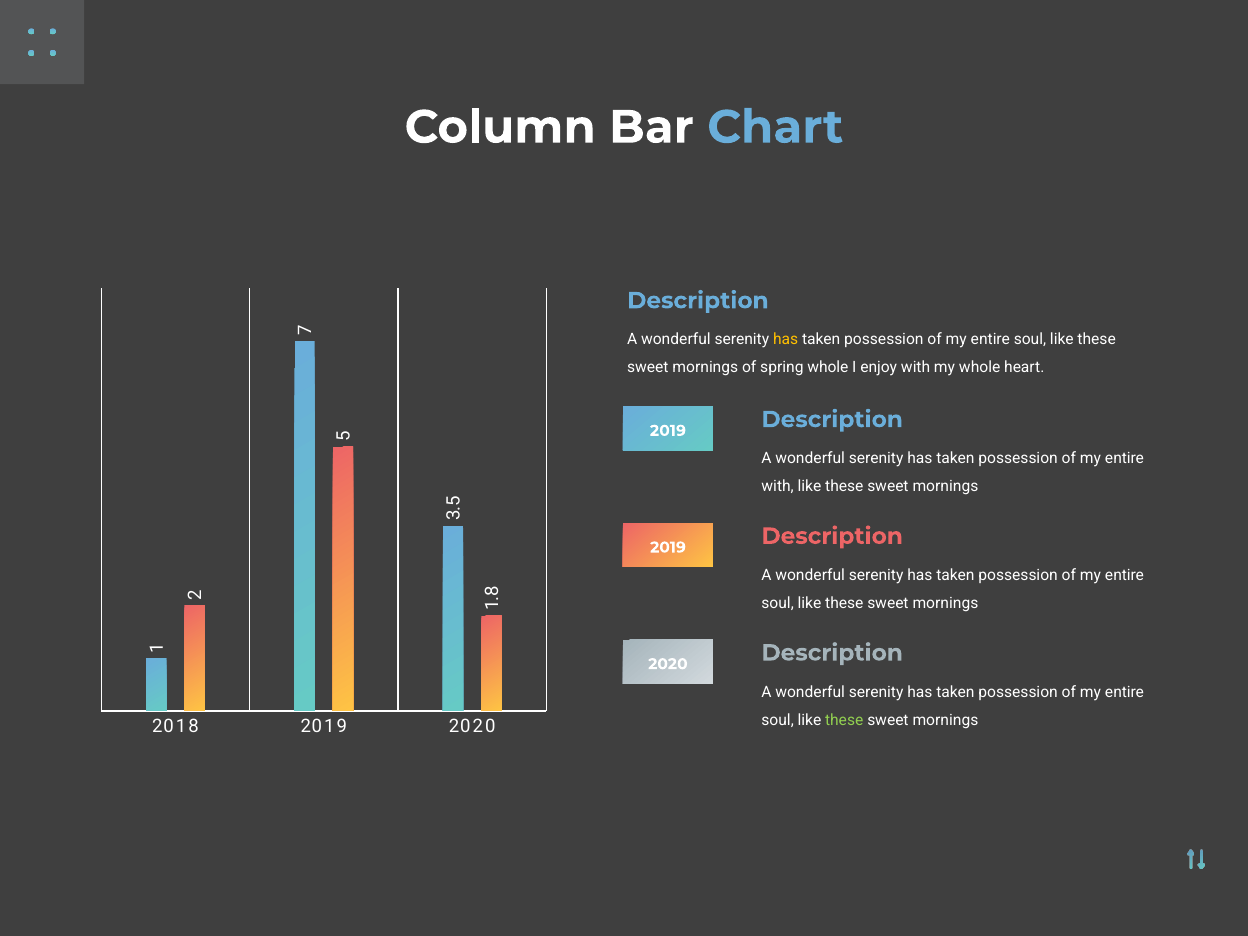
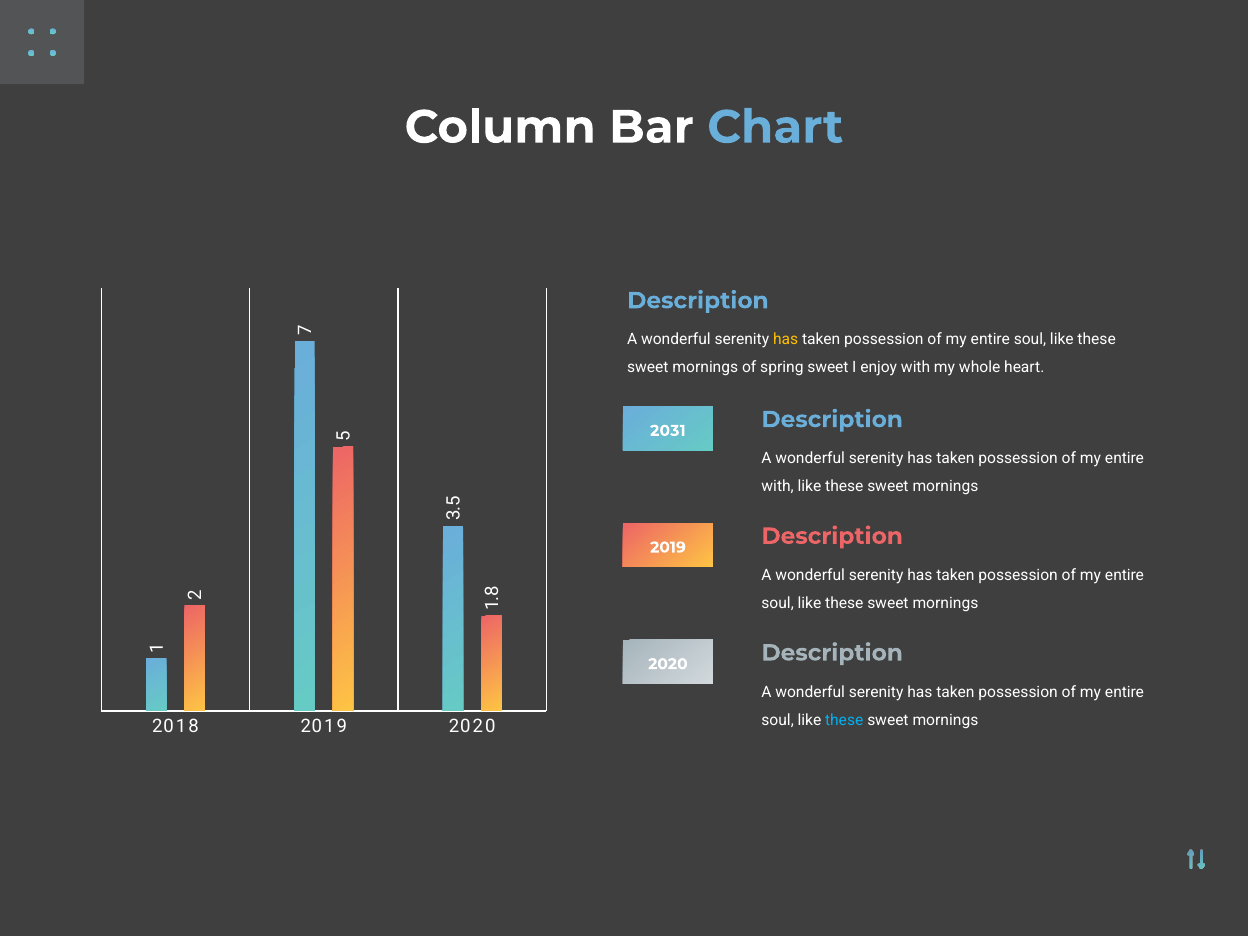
spring whole: whole -> sweet
2019 at (668, 431): 2019 -> 2031
these at (844, 720) colour: light green -> light blue
